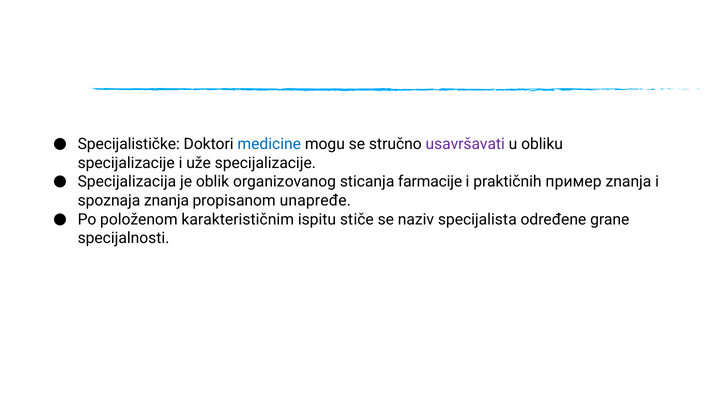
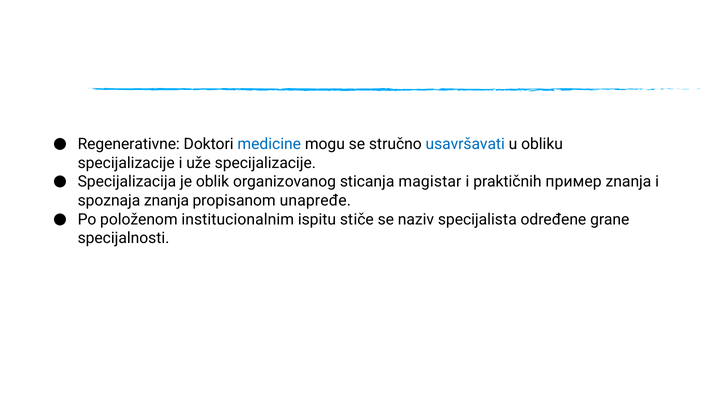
Specijalističke: Specijalističke -> Regenerativne
usavršavati colour: purple -> blue
farmacije: farmacije -> magistar
karakterističnim: karakterističnim -> institucionalnim
